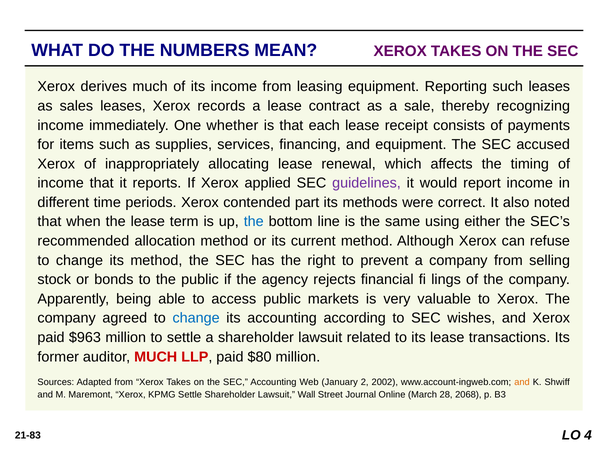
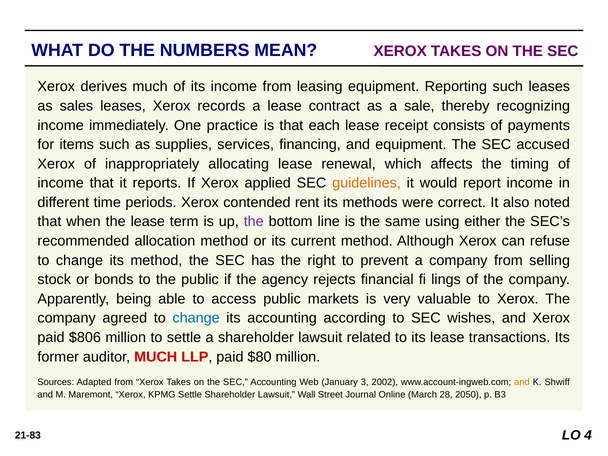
whether: whether -> practice
guidelines colour: purple -> orange
part: part -> rent
the at (254, 222) colour: blue -> purple
$963: $963 -> $806
2: 2 -> 3
2068: 2068 -> 2050
